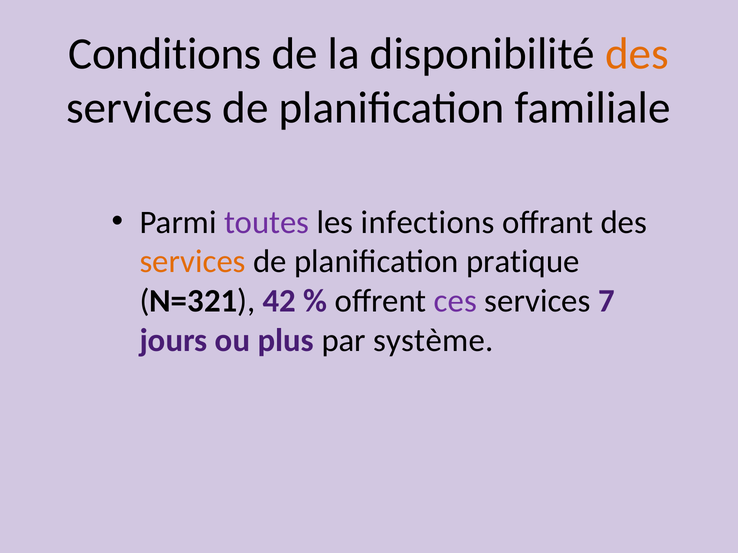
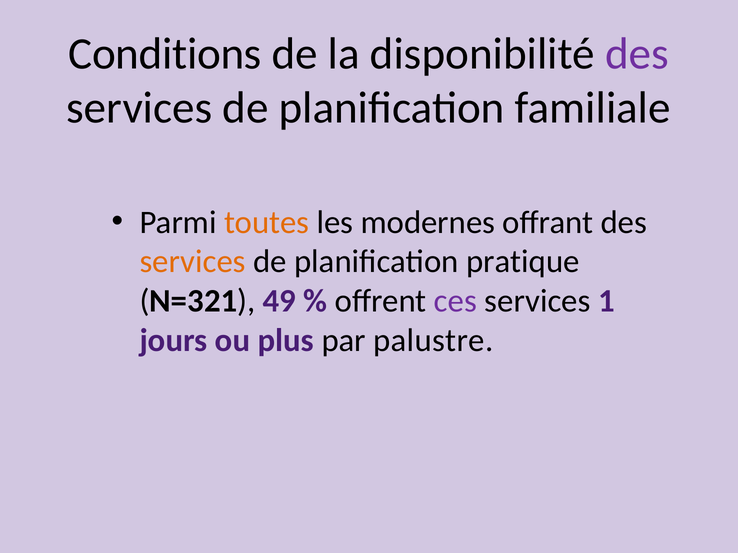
des at (637, 54) colour: orange -> purple
toutes colour: purple -> orange
infections: infections -> modernes
42: 42 -> 49
7: 7 -> 1
système: système -> palustre
